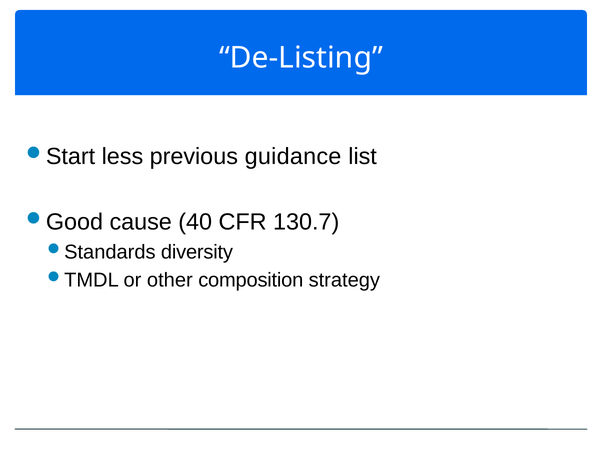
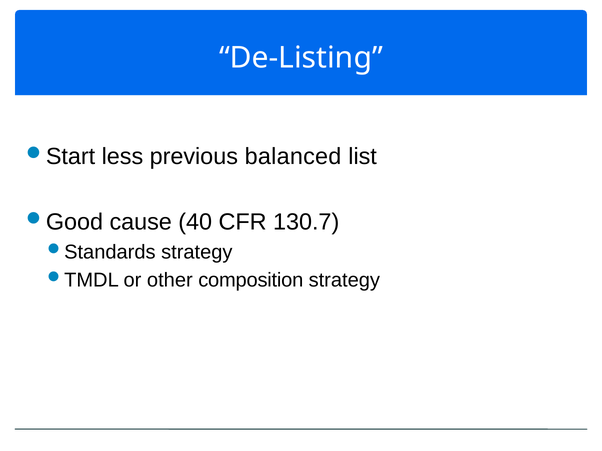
guidance: guidance -> balanced
diversity at (197, 252): diversity -> strategy
